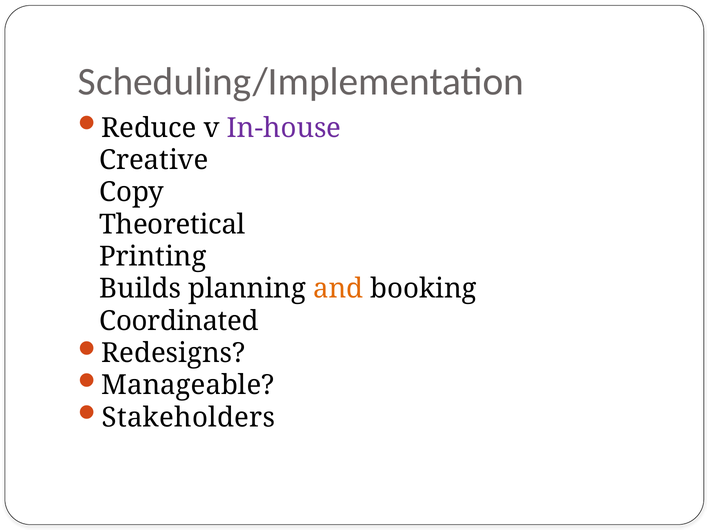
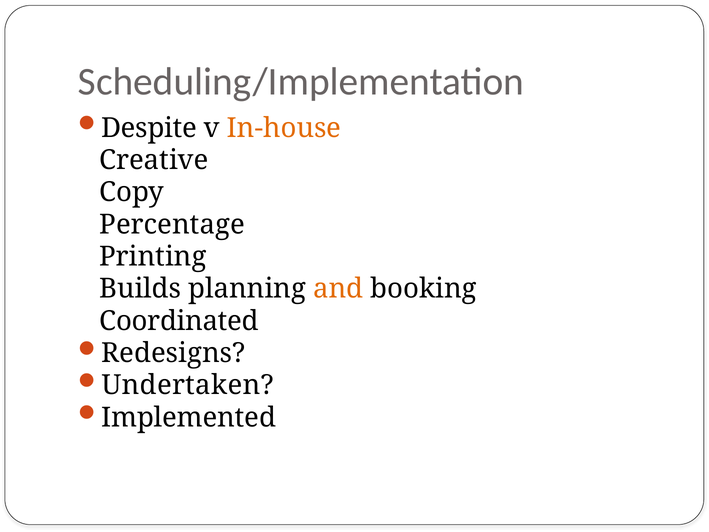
Reduce: Reduce -> Despite
In-house colour: purple -> orange
Theoretical: Theoretical -> Percentage
Manageable: Manageable -> Undertaken
Stakeholders: Stakeholders -> Implemented
